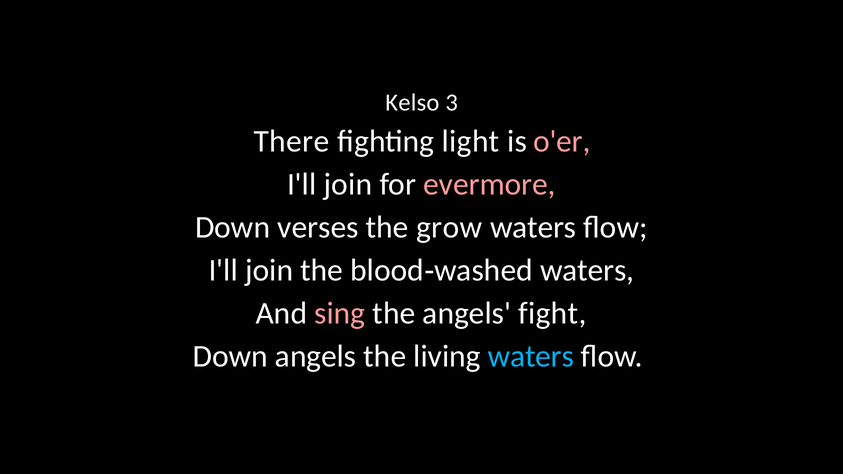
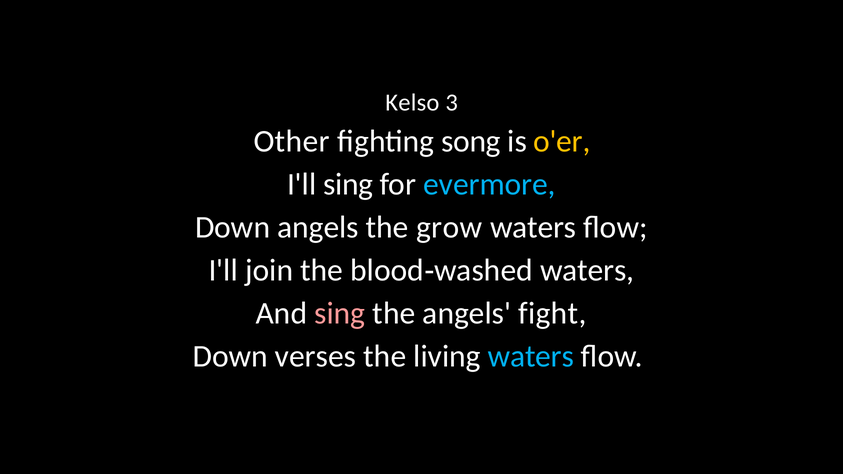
There: There -> Other
light: light -> song
o'er colour: pink -> yellow
join at (348, 184): join -> sing
evermore colour: pink -> light blue
Down verses: verses -> angels
Down angels: angels -> verses
